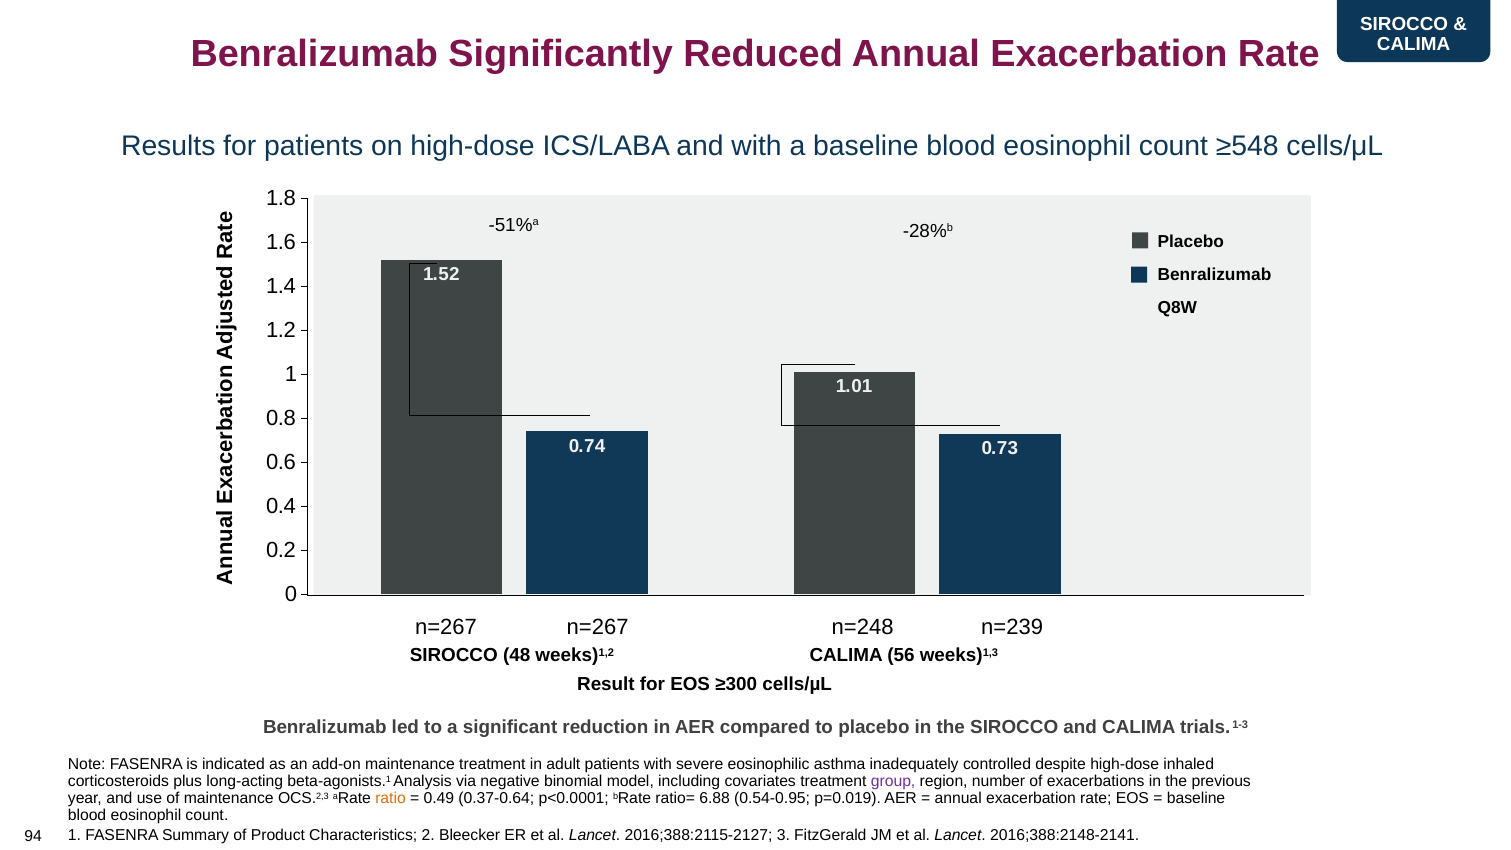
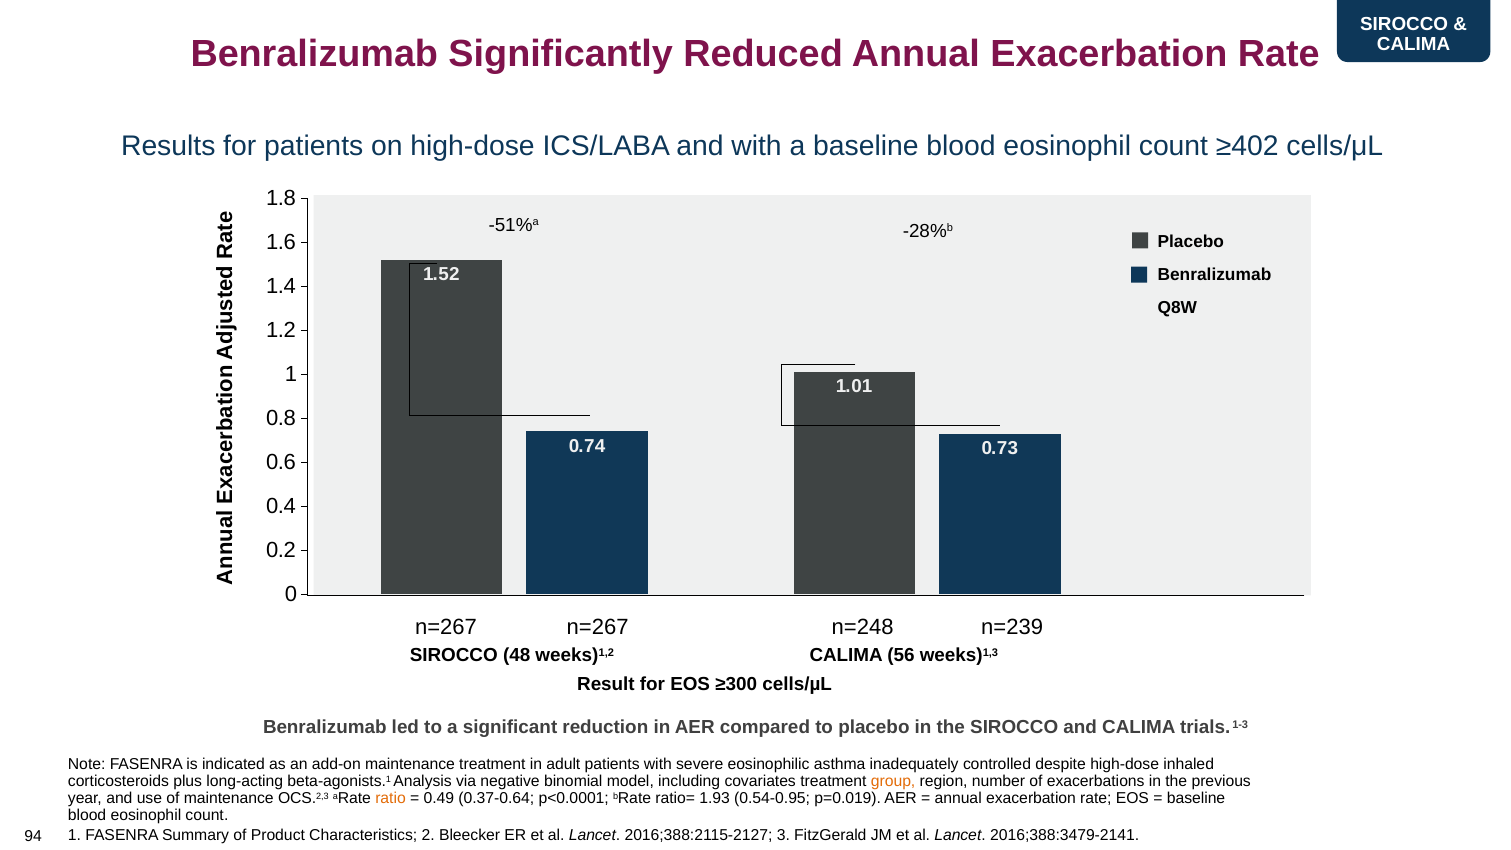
≥548: ≥548 -> ≥402
group colour: purple -> orange
6.88: 6.88 -> 1.93
2016;388:2148-2141: 2016;388:2148-2141 -> 2016;388:3479-2141
